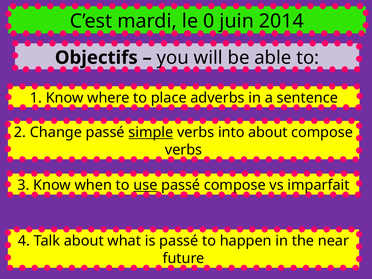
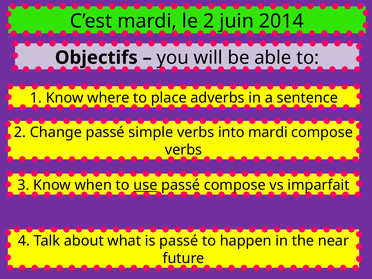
le 0: 0 -> 2
simple underline: present -> none
into about: about -> mardi
